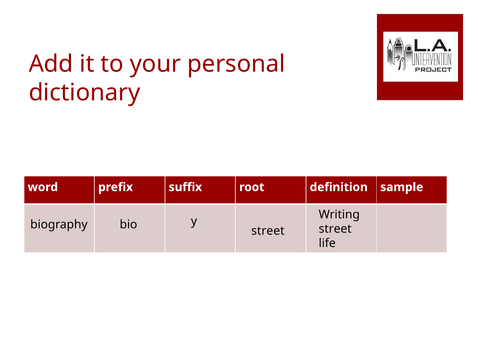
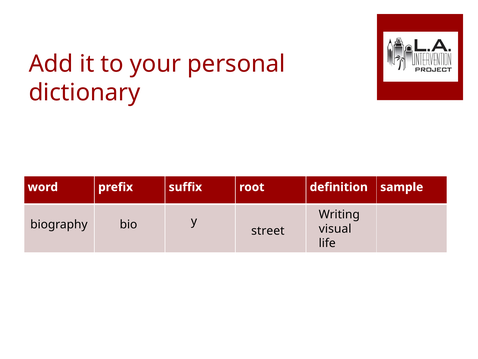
street at (335, 229): street -> visual
